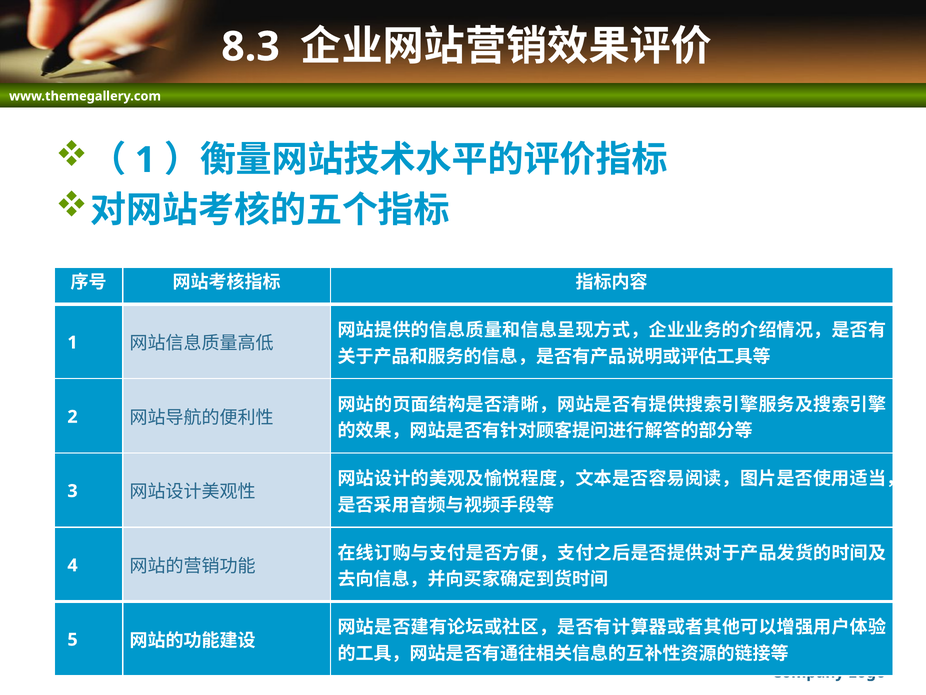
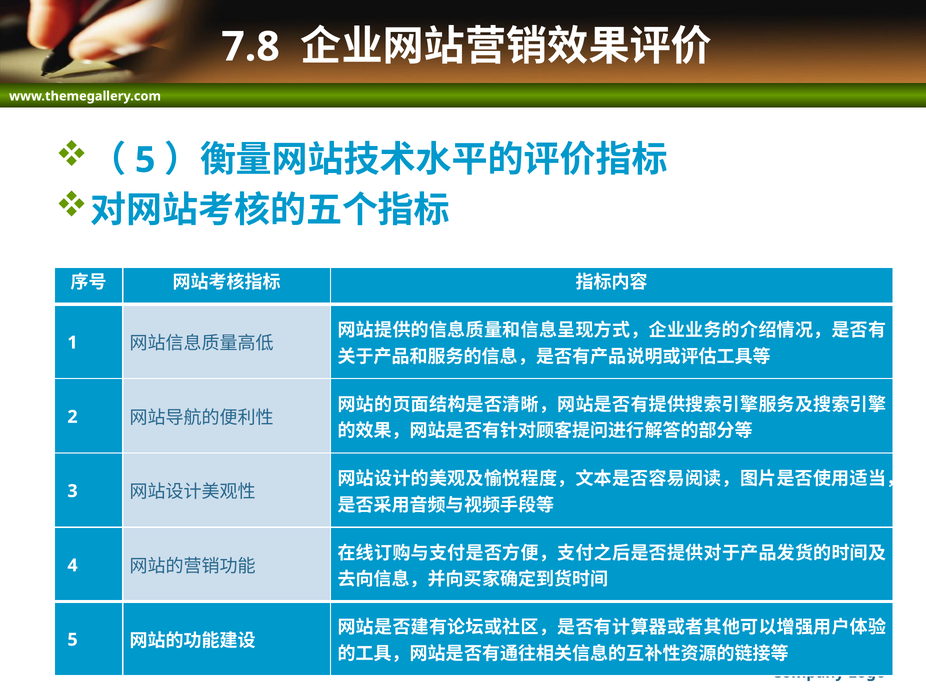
8.3: 8.3 -> 7.8
1 at (145, 160): 1 -> 5
